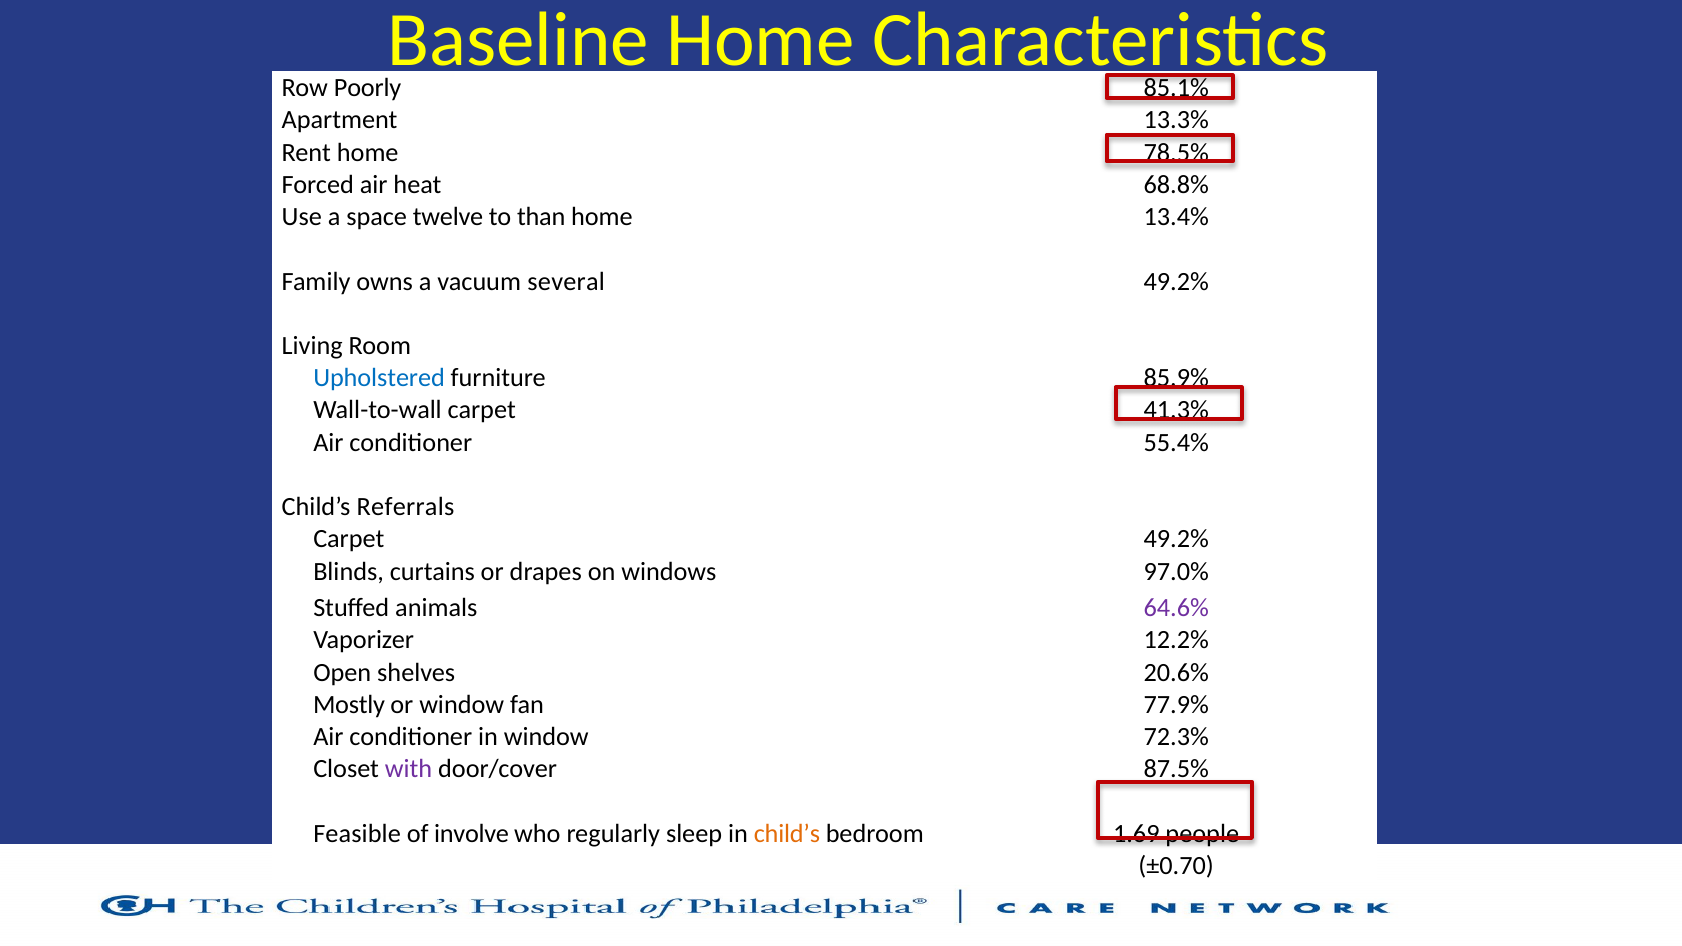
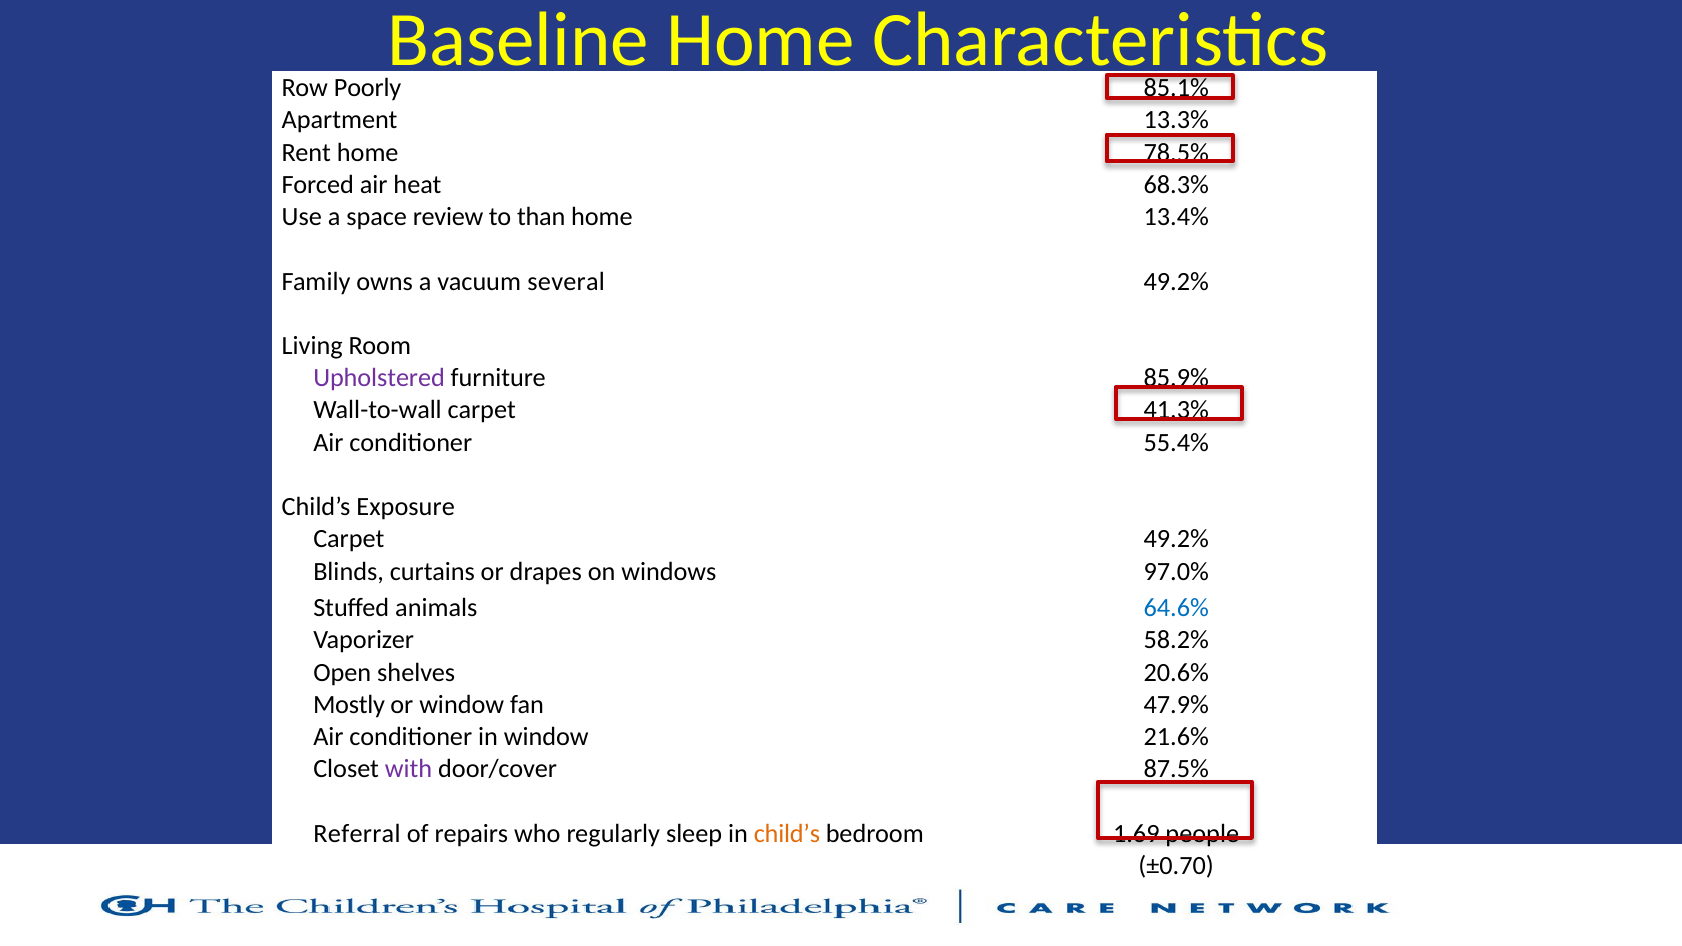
68.8%: 68.8% -> 68.3%
twelve: twelve -> review
Upholstered colour: blue -> purple
Referrals: Referrals -> Exposure
64.6% colour: purple -> blue
12.2%: 12.2% -> 58.2%
77.9%: 77.9% -> 47.9%
72.3%: 72.3% -> 21.6%
Feasible: Feasible -> Referral
involve: involve -> repairs
